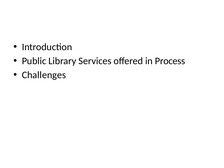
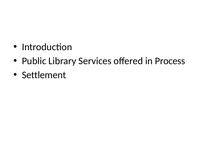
Challenges: Challenges -> Settlement
